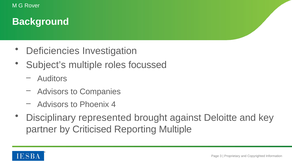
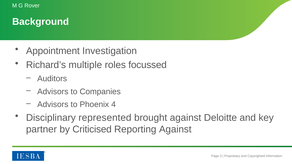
Deficiencies: Deficiencies -> Appointment
Subject’s: Subject’s -> Richard’s
Reporting Multiple: Multiple -> Against
